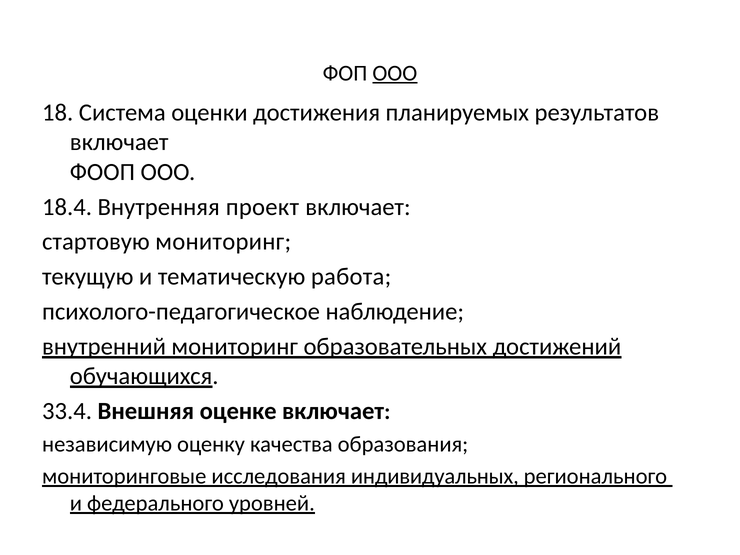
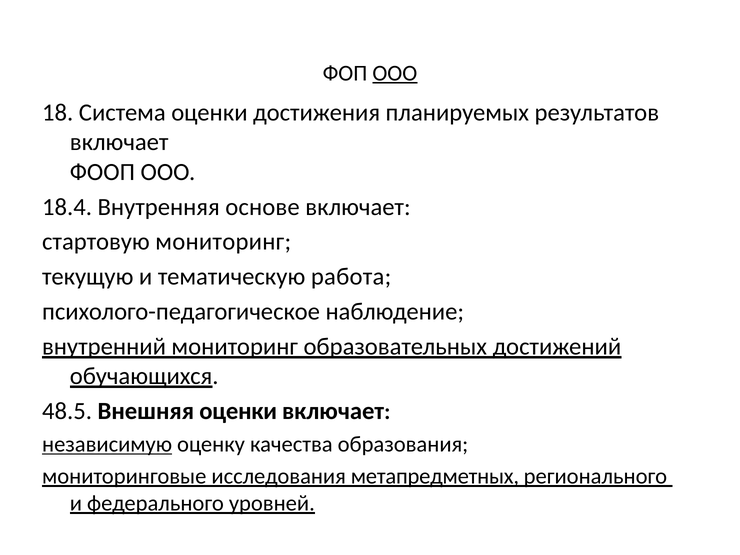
проект: проект -> основе
33.4: 33.4 -> 48.5
Внешняя оценке: оценке -> оценки
независимую underline: none -> present
индивидуальных: индивидуальных -> метапредметных
